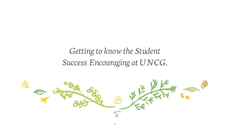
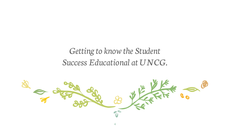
Encouraging: Encouraging -> Educational
